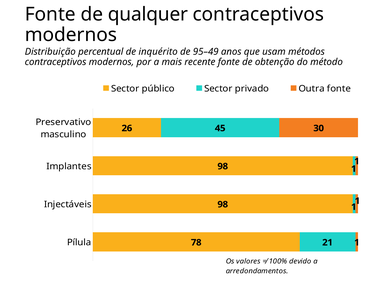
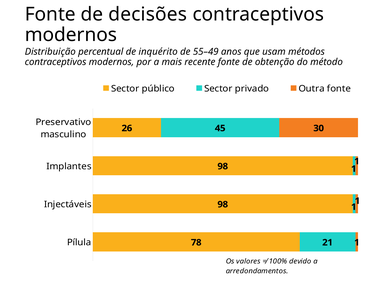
qualquer: qualquer -> decisões
95–49: 95–49 -> 55–49
